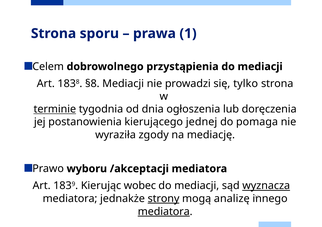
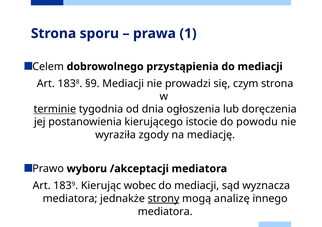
§8: §8 -> §9
tylko: tylko -> czym
jednej: jednej -> istocie
pomaga: pomaga -> powodu
wyznacza underline: present -> none
mediatora at (164, 212) underline: present -> none
